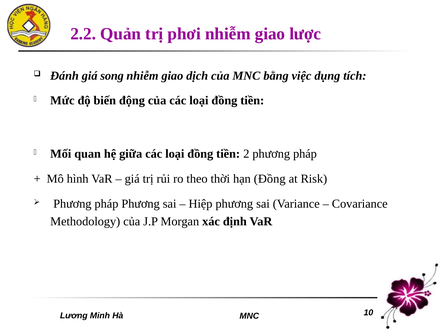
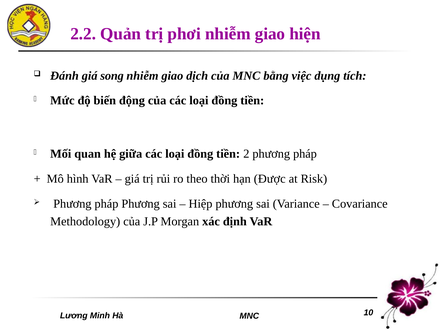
lược: lược -> hiện
hạn Đồng: Đồng -> Được
